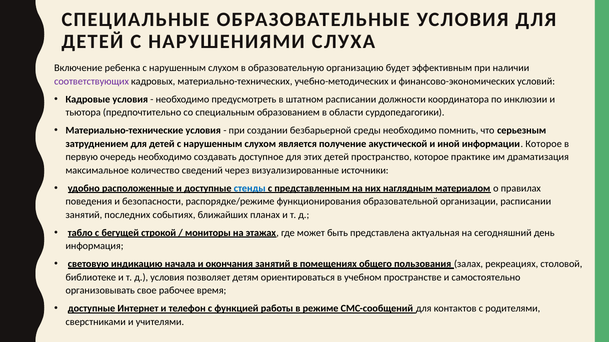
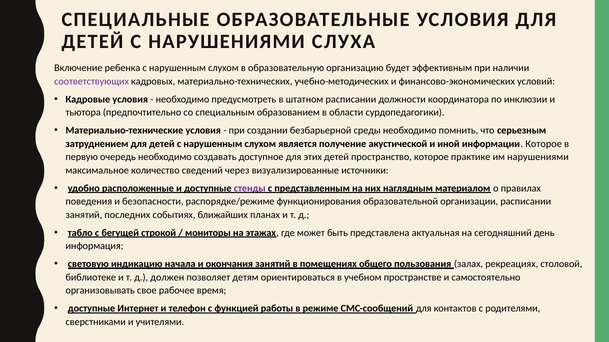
им драматизация: драматизация -> нарушениями
стенды colour: blue -> purple
д условия: условия -> должен
